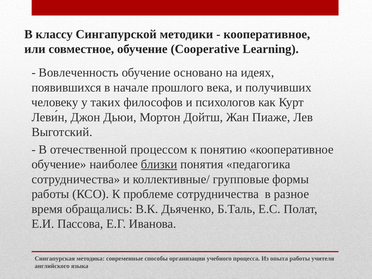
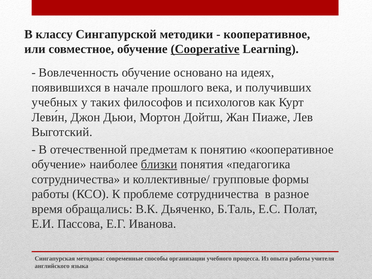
Cooperative underline: none -> present
человеку: человеку -> учебных
процессом: процессом -> предметам
